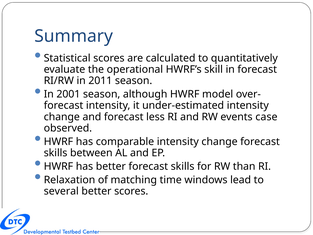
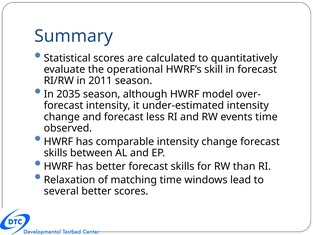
2001: 2001 -> 2035
events case: case -> time
